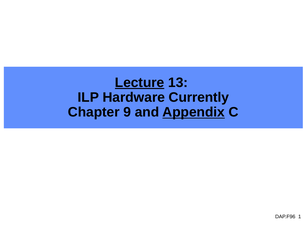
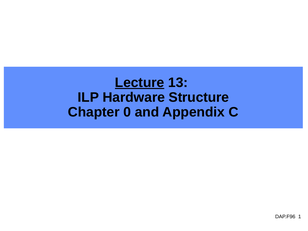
Currently: Currently -> Structure
9: 9 -> 0
Appendix underline: present -> none
